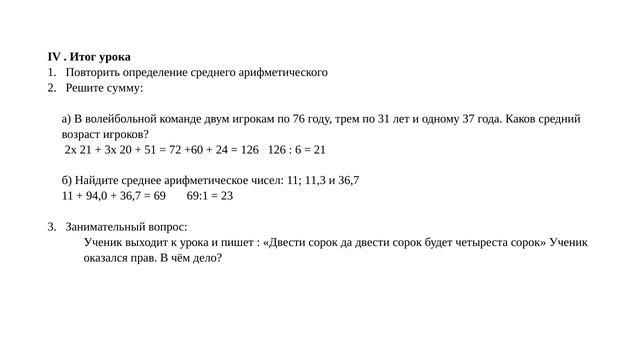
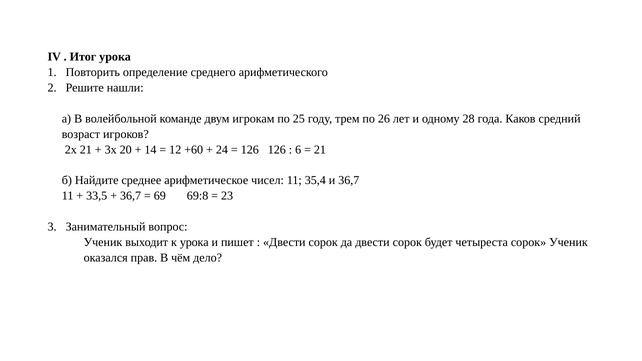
сумму: сумму -> нашли
76: 76 -> 25
31: 31 -> 26
37: 37 -> 28
51: 51 -> 14
72: 72 -> 12
11,3: 11,3 -> 35,4
94,0: 94,0 -> 33,5
69:1: 69:1 -> 69:8
